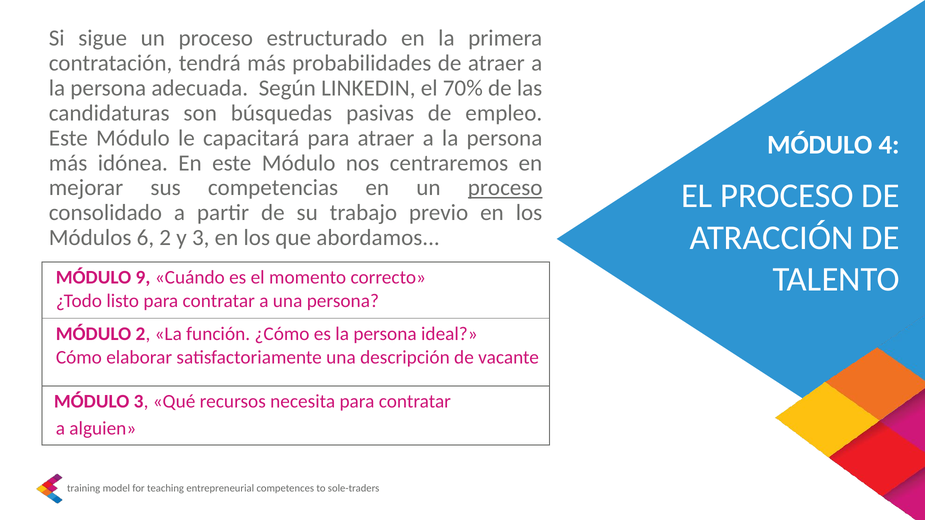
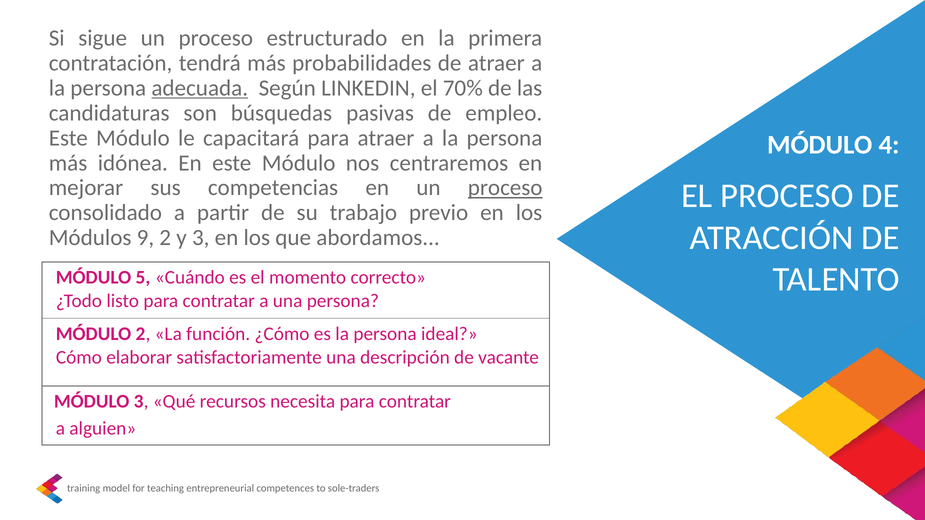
adecuada underline: none -> present
6: 6 -> 9
9: 9 -> 5
